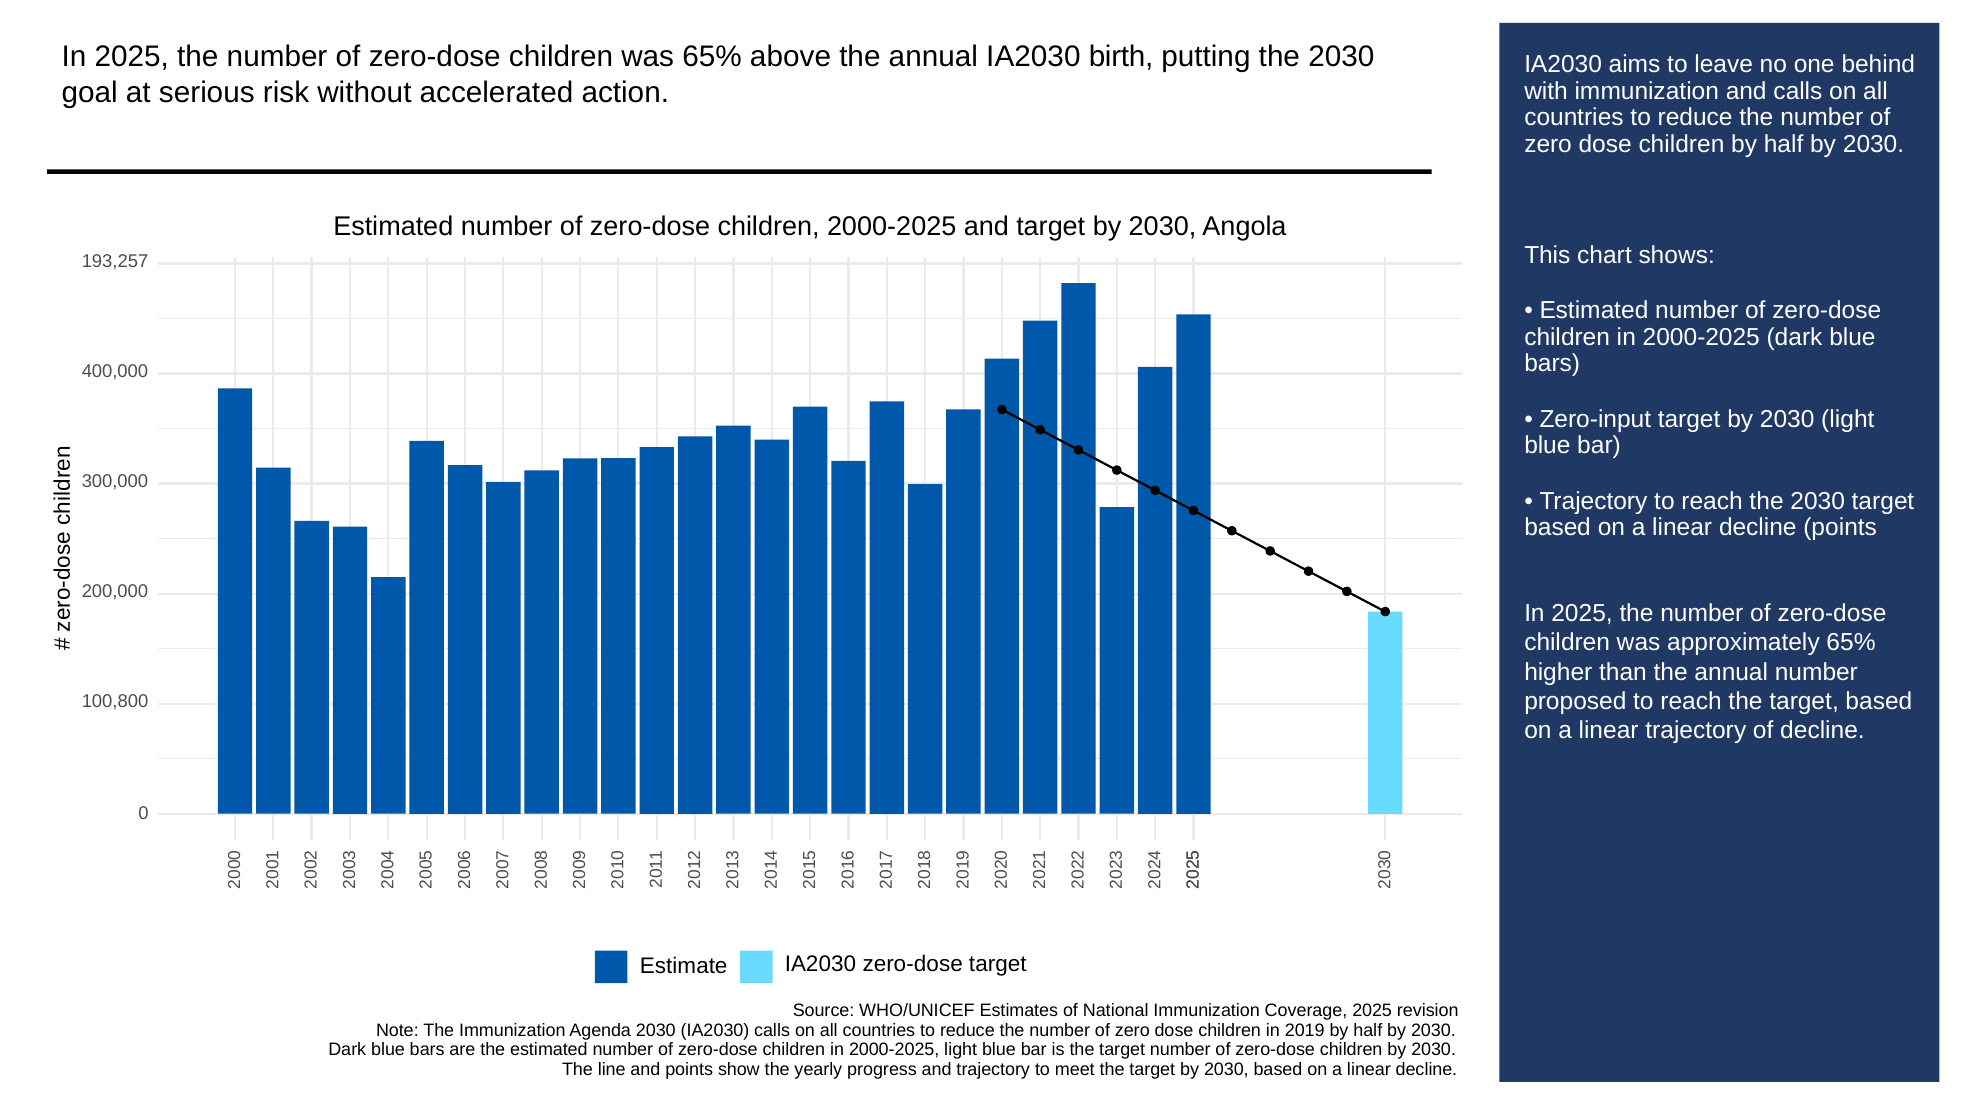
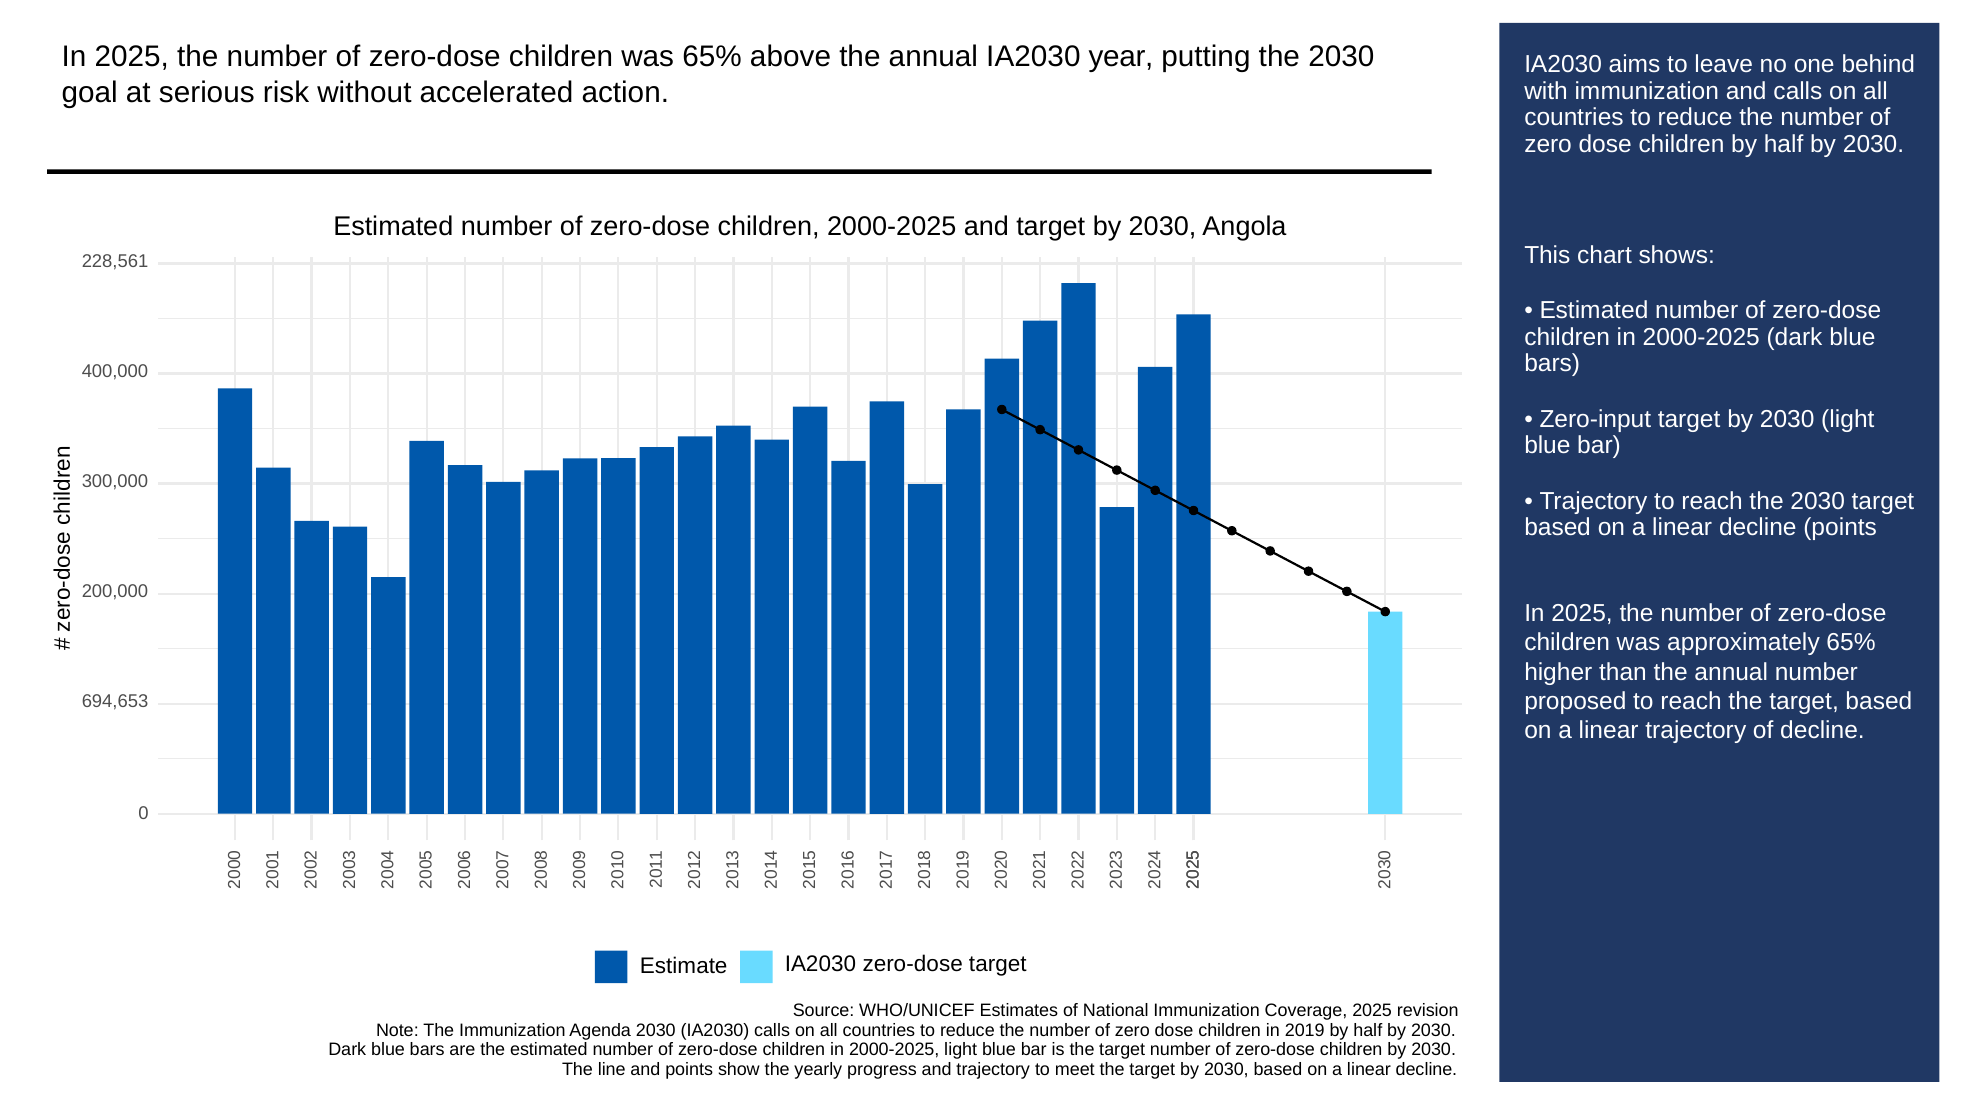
birth: birth -> year
193,257: 193,257 -> 228,561
100,800: 100,800 -> 694,653
